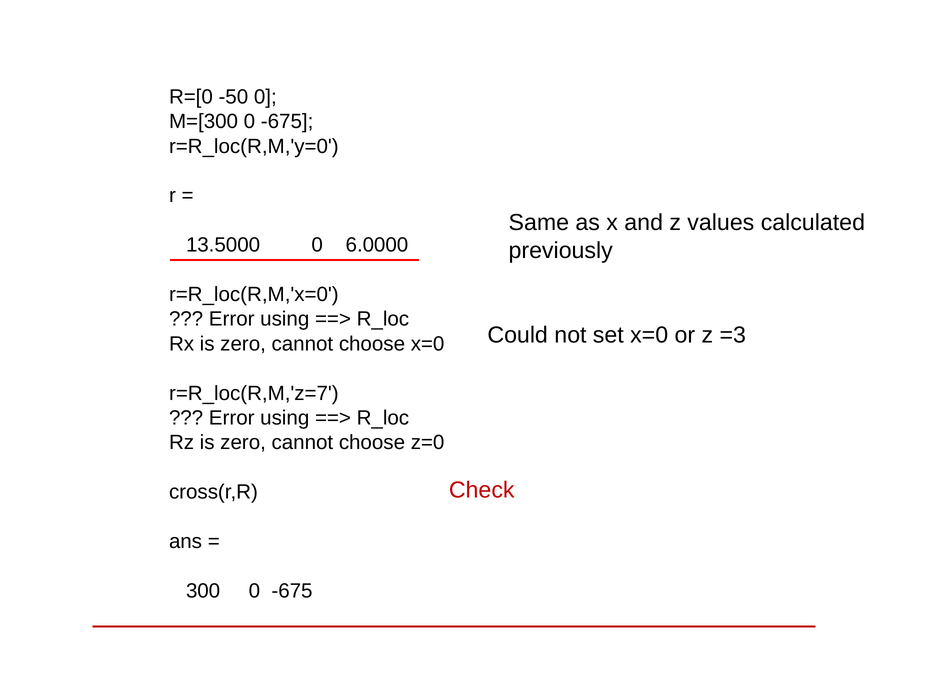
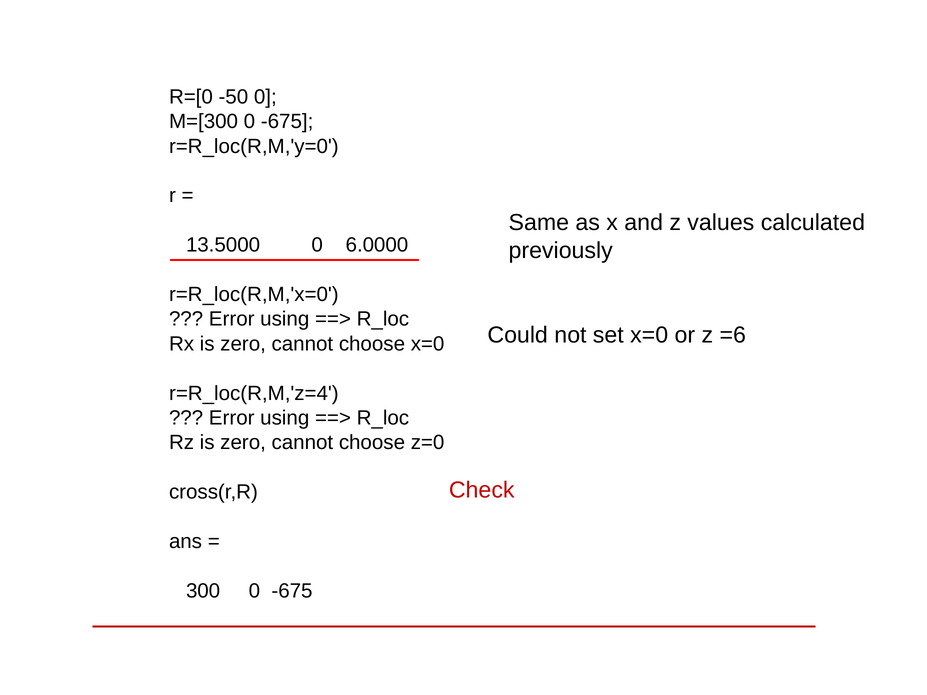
=3: =3 -> =6
r=R_loc(R,M,'z=7: r=R_loc(R,M,'z=7 -> r=R_loc(R,M,'z=4
